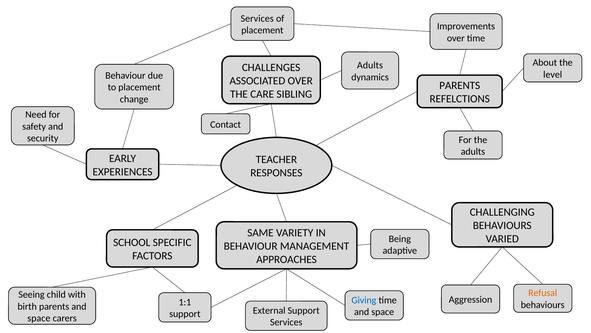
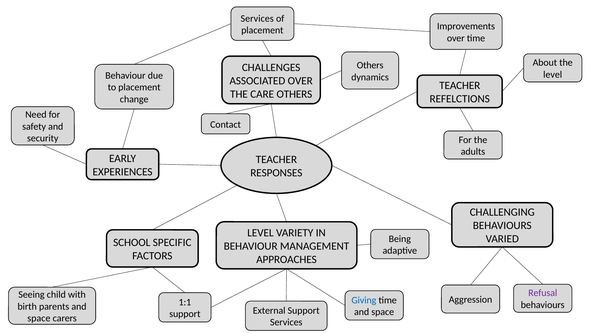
Adults at (370, 65): Adults -> Others
PARENTS at (460, 85): PARENTS -> TEACHER
CARE SIBLING: SIBLING -> OTHERS
SAME at (260, 232): SAME -> LEVEL
Refusal colour: orange -> purple
